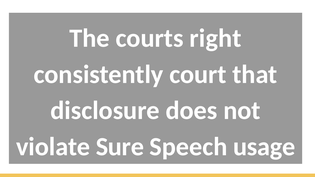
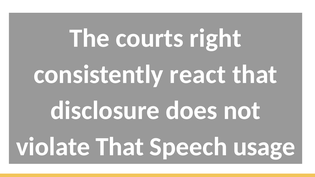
court: court -> react
violate Sure: Sure -> That
